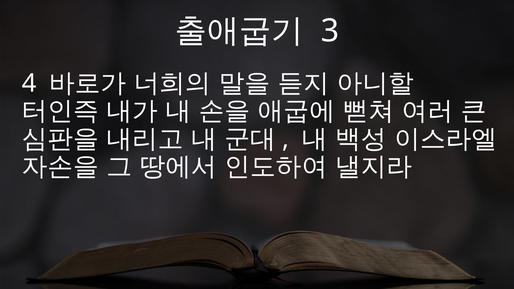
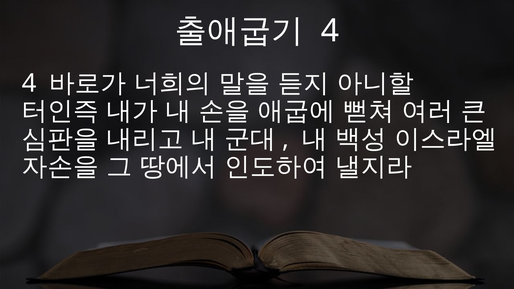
3 at (330, 31): 3 -> 4
